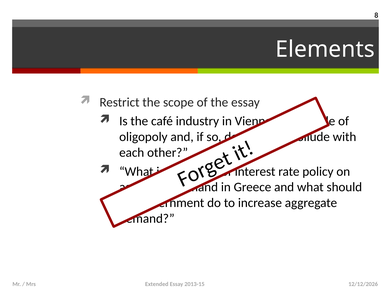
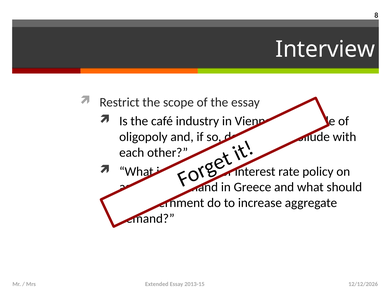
Elements: Elements -> Interview
